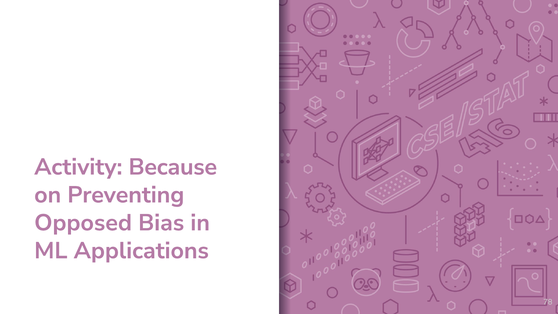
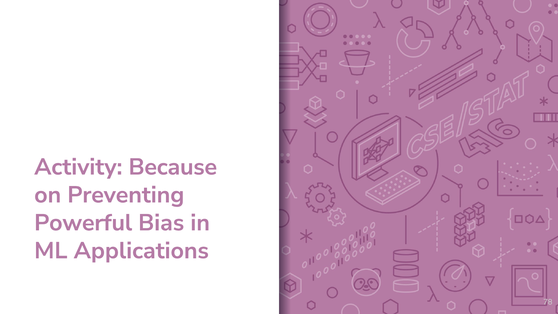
Opposed: Opposed -> Powerful
